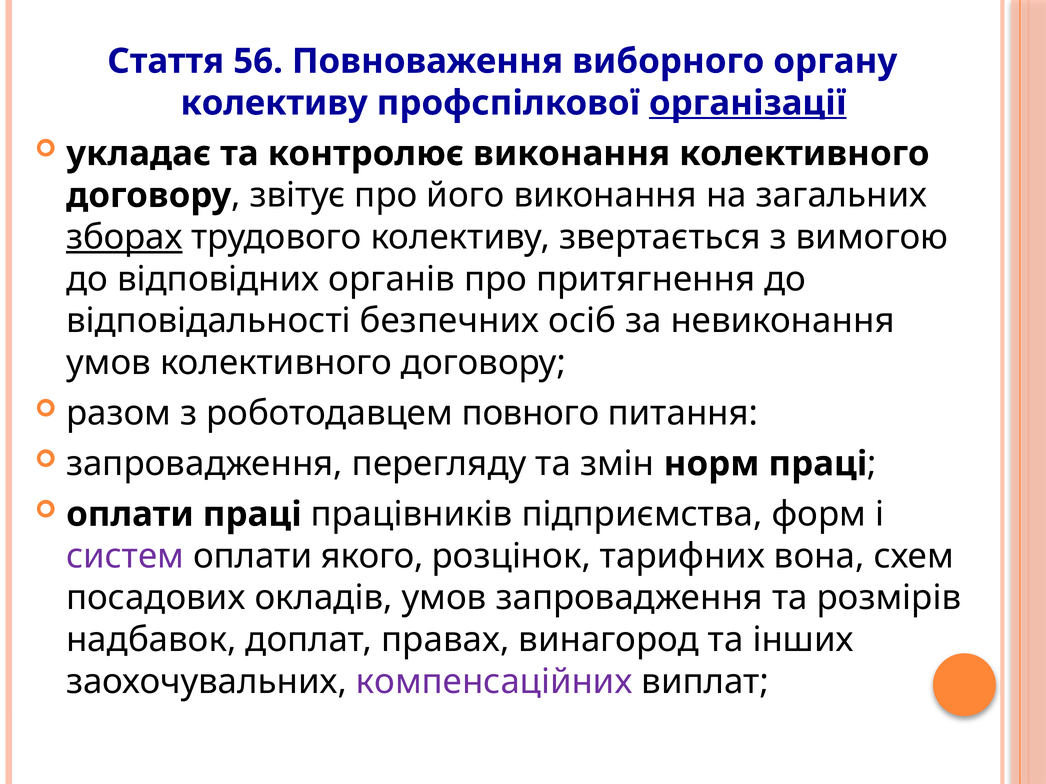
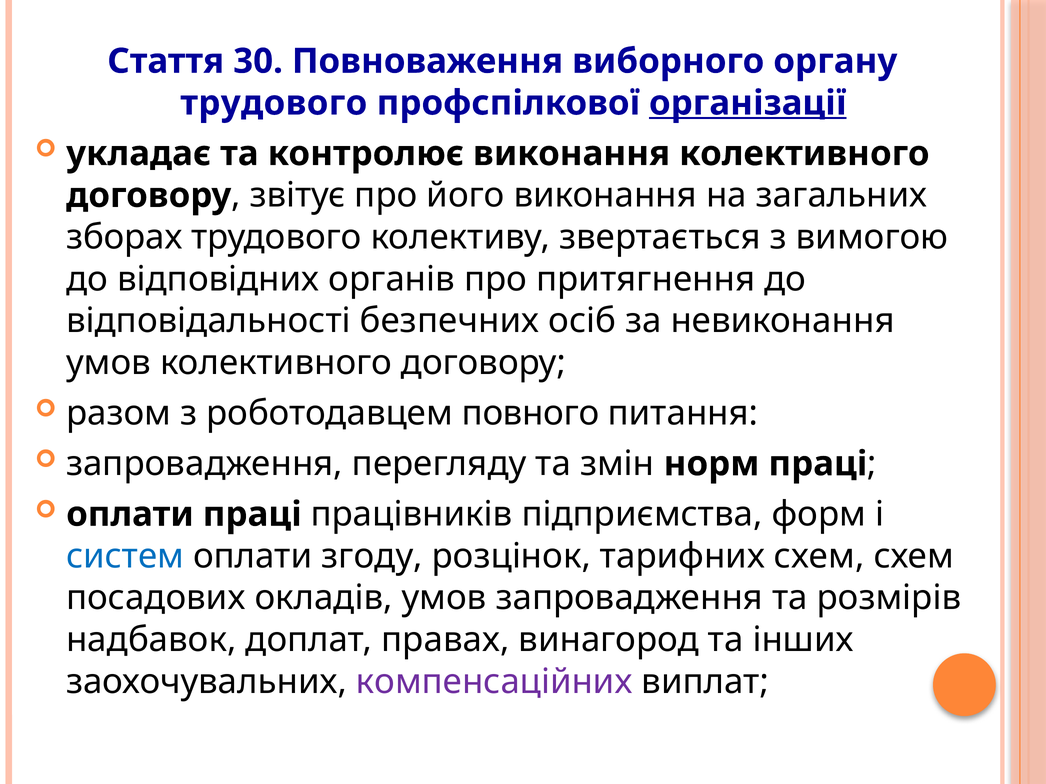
56: 56 -> 30
колективу at (274, 103): колективу -> трудового
зборах underline: present -> none
систем colour: purple -> blue
якого: якого -> згоду
тарифних вона: вона -> схем
